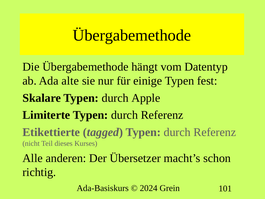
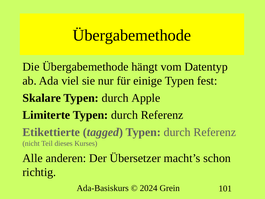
alte: alte -> viel
